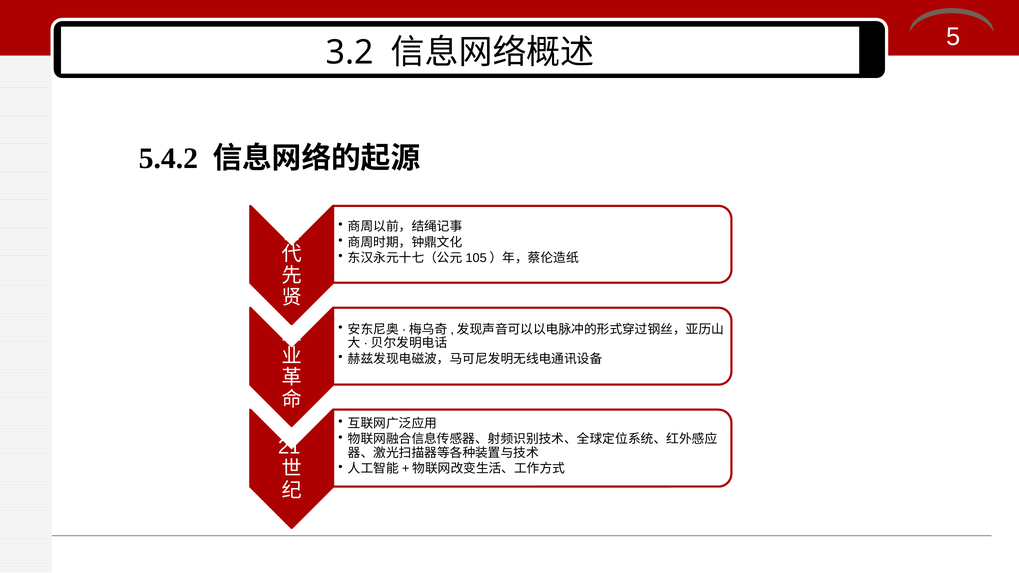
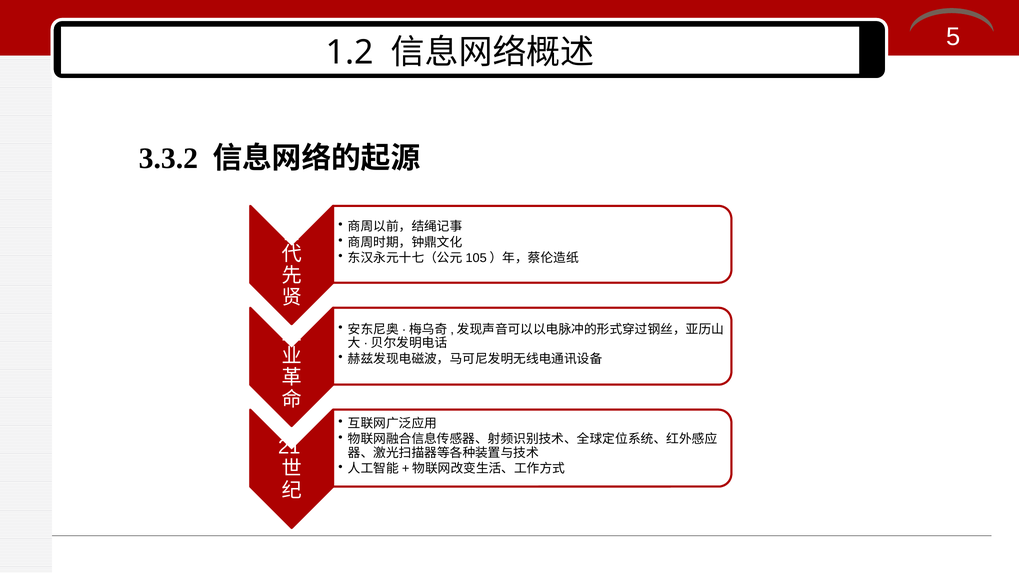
3.2: 3.2 -> 1.2
5.4.2: 5.4.2 -> 3.3.2
